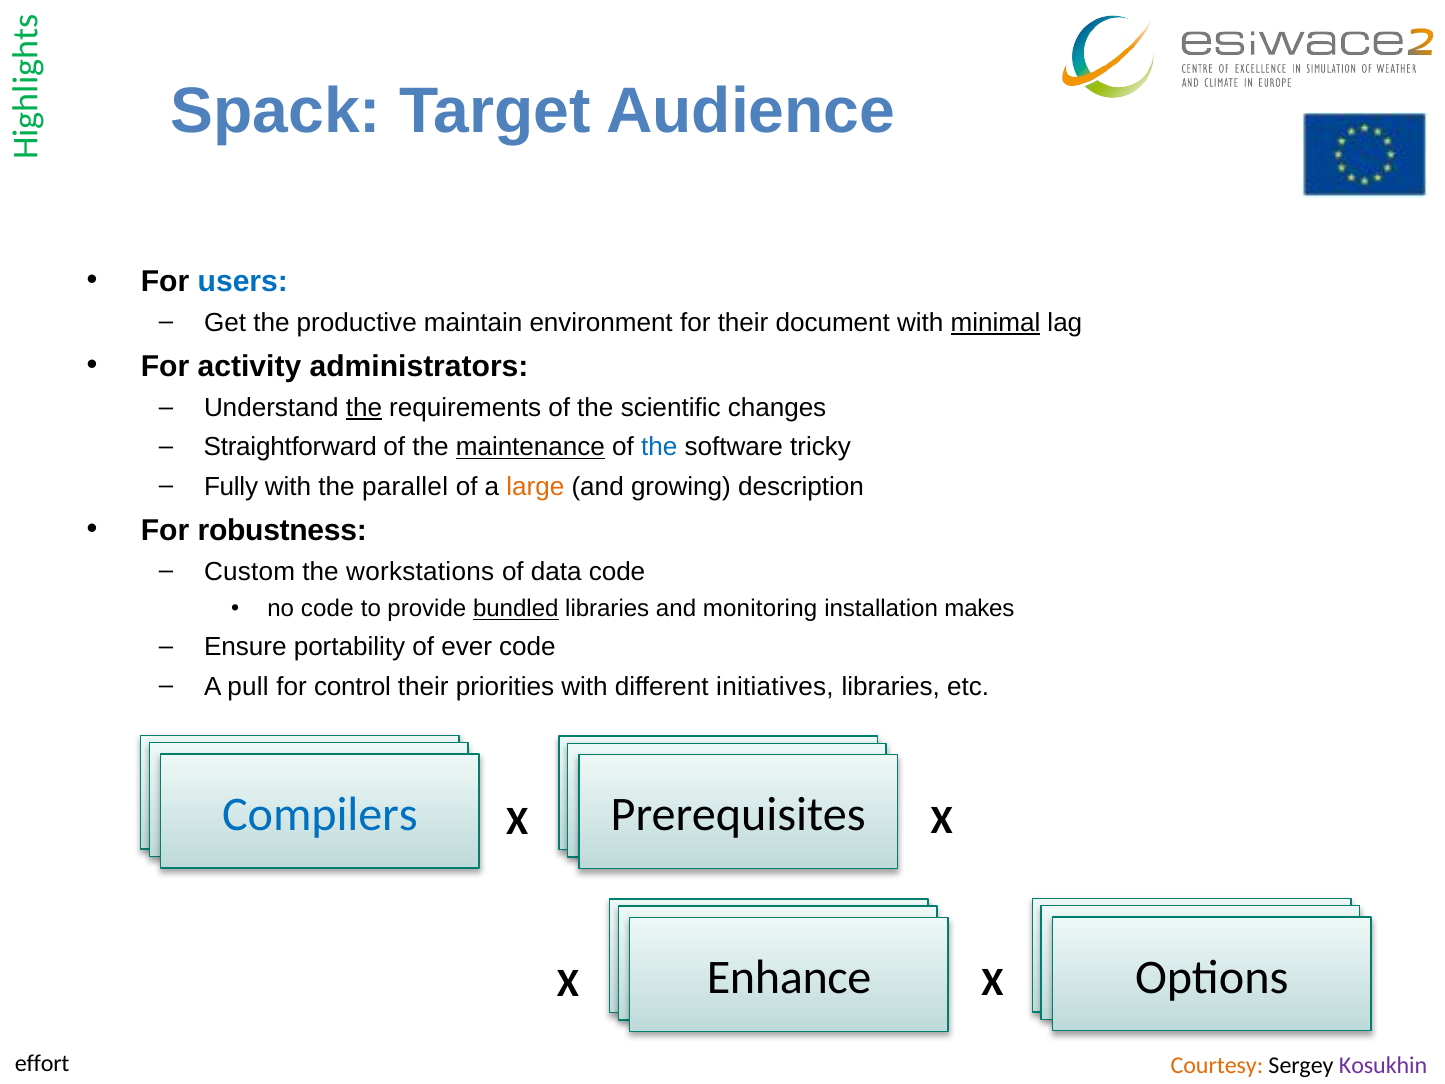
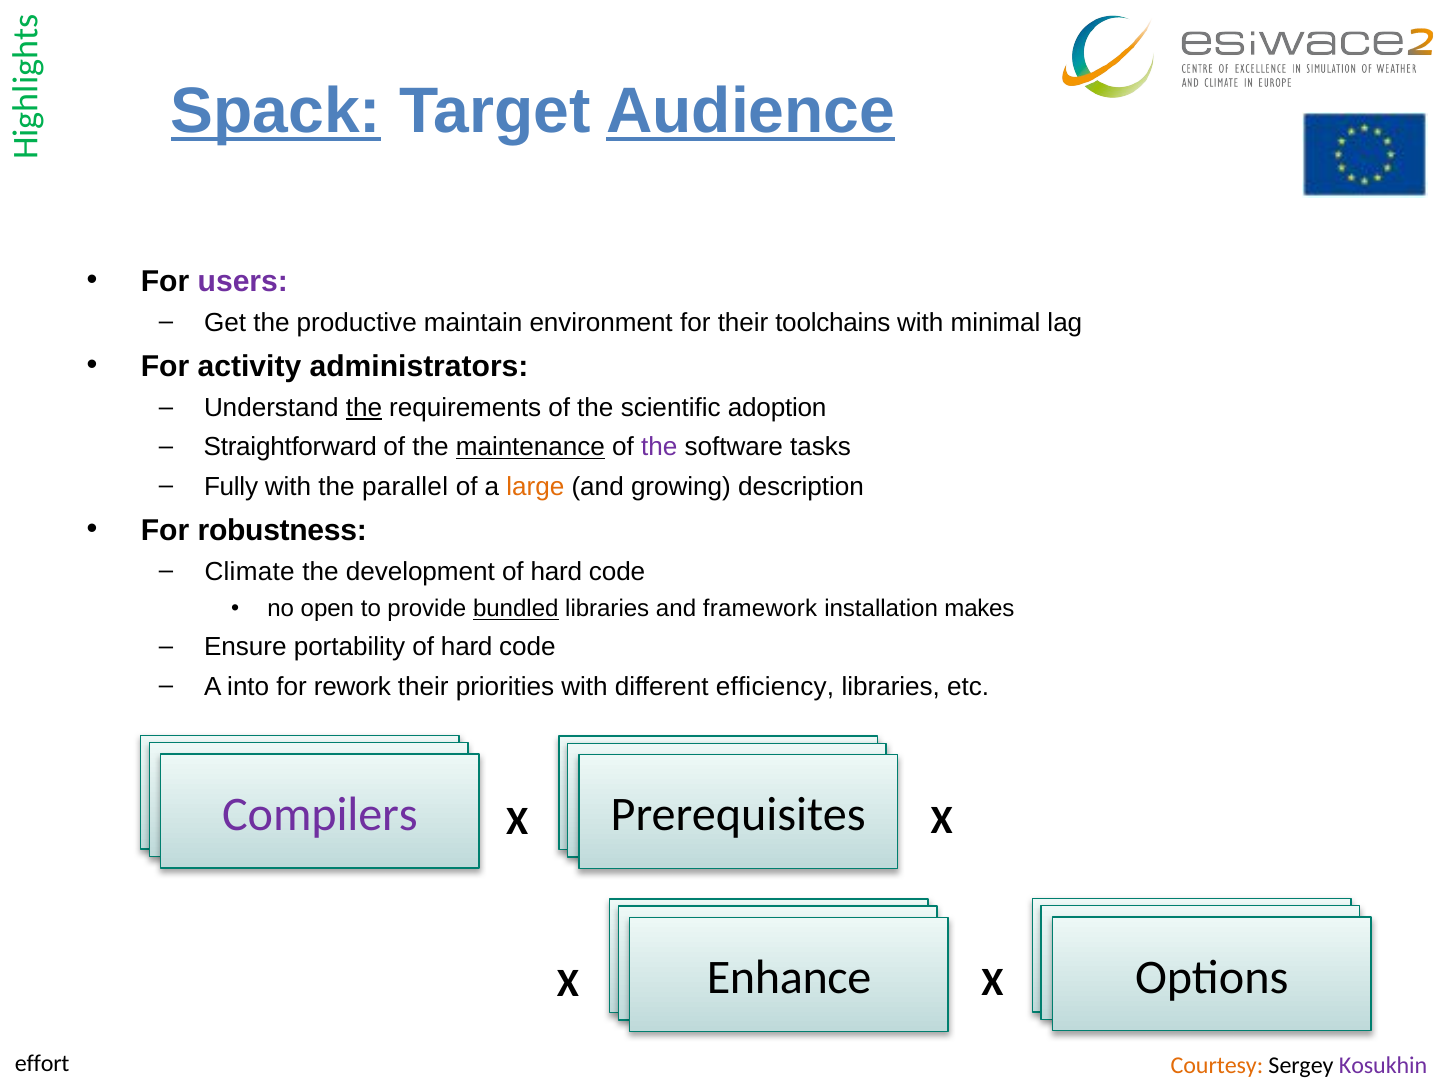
Spack underline: none -> present
Audience underline: none -> present
users colour: blue -> purple
document: document -> toolchains
minimal underline: present -> none
changes: changes -> adoption
the at (659, 447) colour: blue -> purple
tricky: tricky -> tasks
Custom: Custom -> Climate
workstations: workstations -> development
data at (556, 572): data -> hard
no code: code -> open
monitoring: monitoring -> framework
portability of ever: ever -> hard
pull: pull -> into
control: control -> rework
initiatives: initiatives -> efficiency
Compilers colour: blue -> purple
